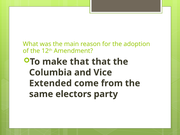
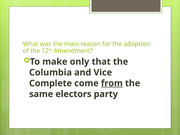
make that: that -> only
Extended: Extended -> Complete
from underline: none -> present
